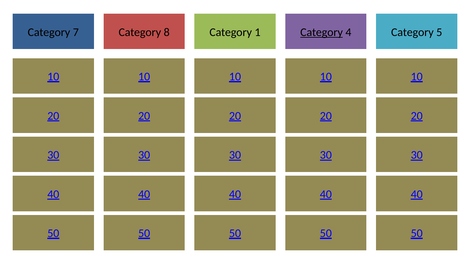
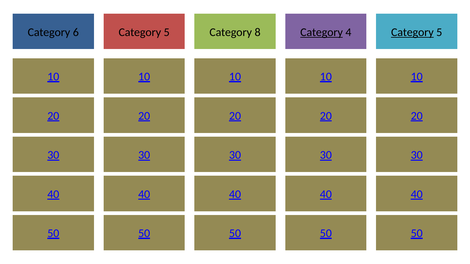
7: 7 -> 6
8 at (167, 32): 8 -> 5
1: 1 -> 8
Category at (412, 32) underline: none -> present
